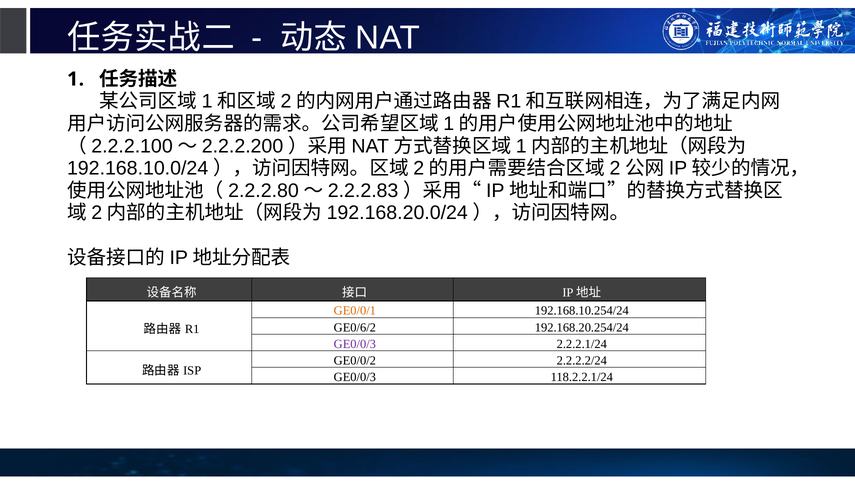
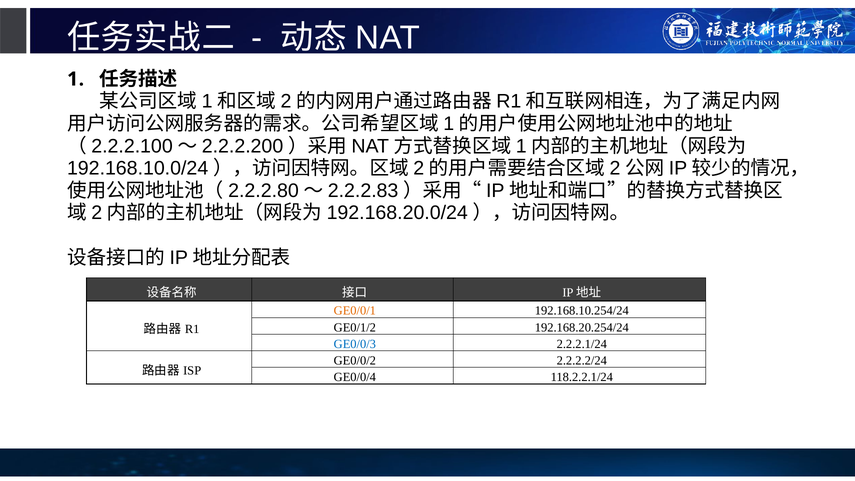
GE0/6/2: GE0/6/2 -> GE0/1/2
GE0/0/3 at (355, 344) colour: purple -> blue
GE0/0/3 at (355, 377): GE0/0/3 -> GE0/0/4
